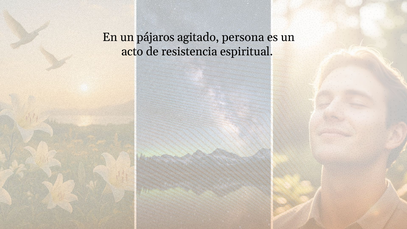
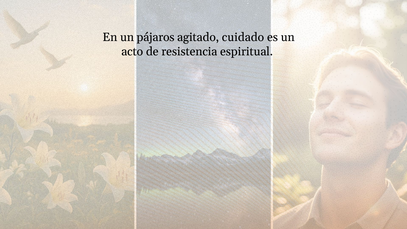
persona: persona -> cuidado
